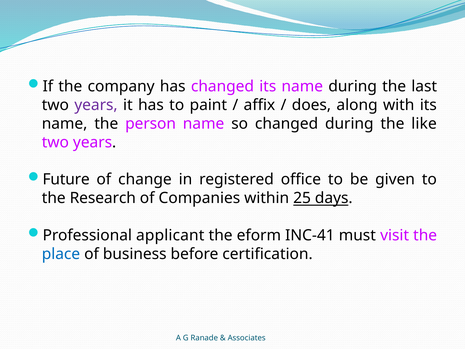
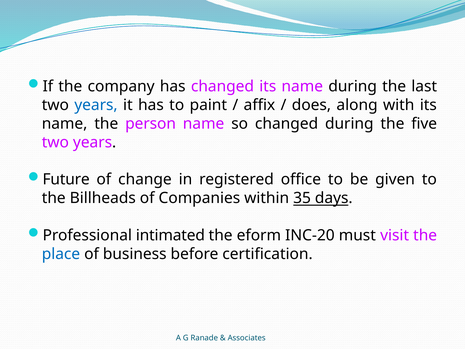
years at (96, 105) colour: purple -> blue
like: like -> five
Research: Research -> Billheads
25: 25 -> 35
applicant: applicant -> intimated
INC-41: INC-41 -> INC-20
